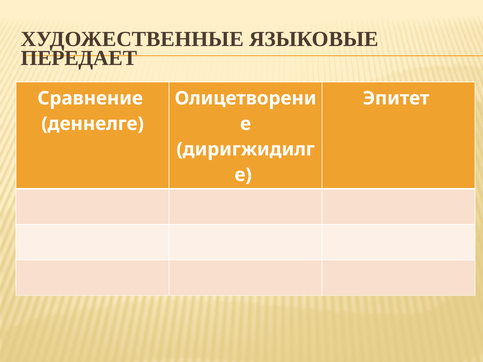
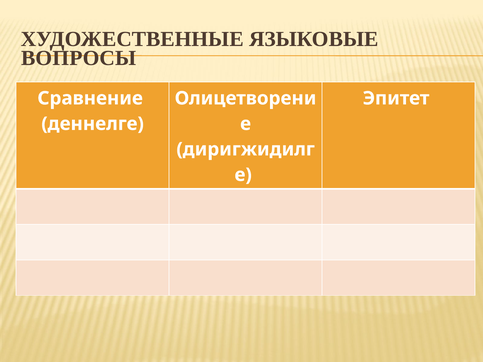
ПЕРЕДАЕТ: ПЕРЕДАЕТ -> ВОПРОСЫ
